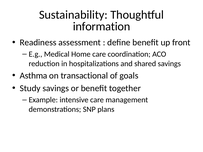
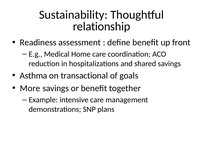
information: information -> relationship
Study: Study -> More
